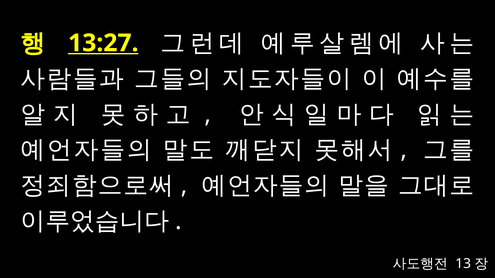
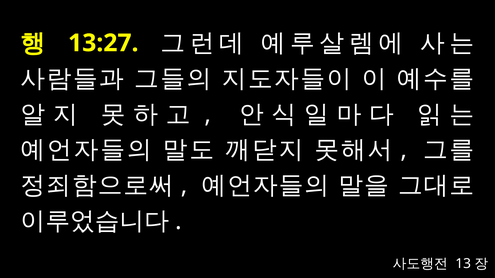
13:27 underline: present -> none
